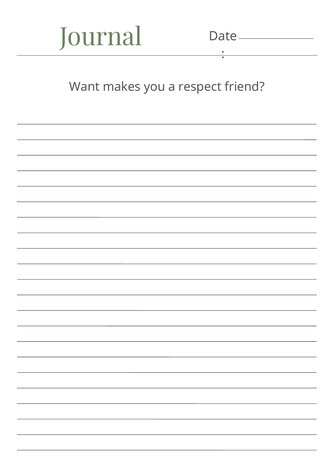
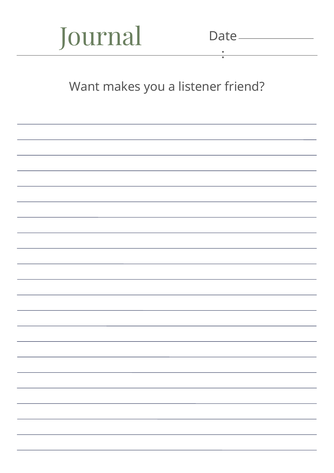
respect: respect -> listener
